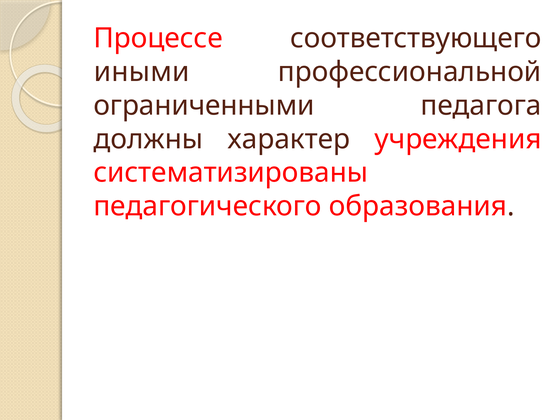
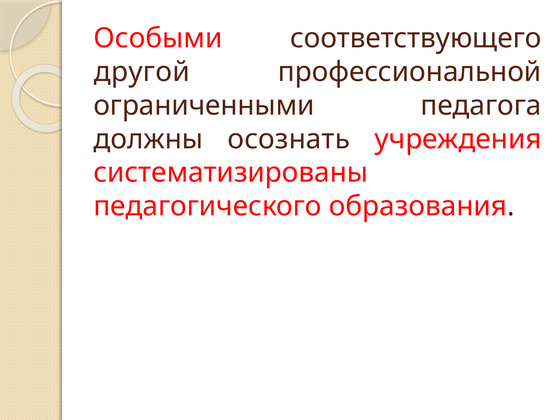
Процессе: Процессе -> Особыми
иными: иными -> другой
характер: характер -> осознать
